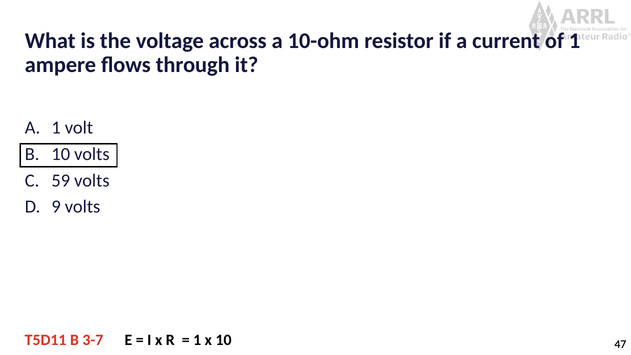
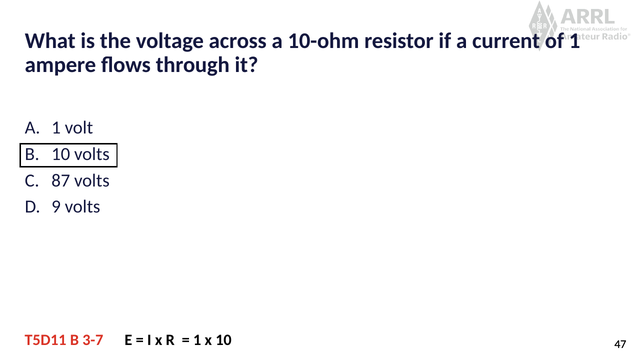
59: 59 -> 87
